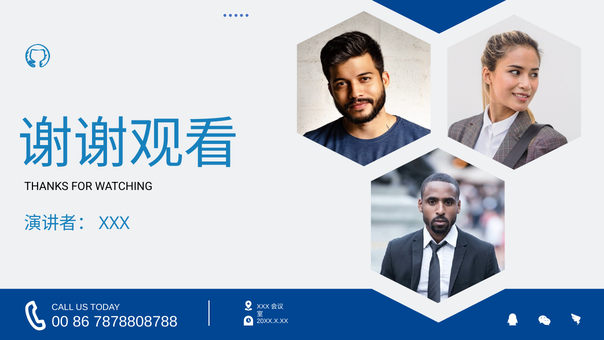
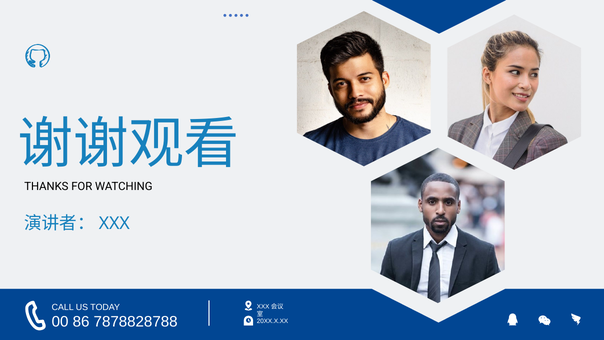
7878808788: 7878808788 -> 7878828788
